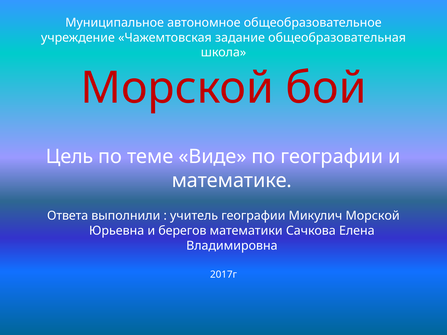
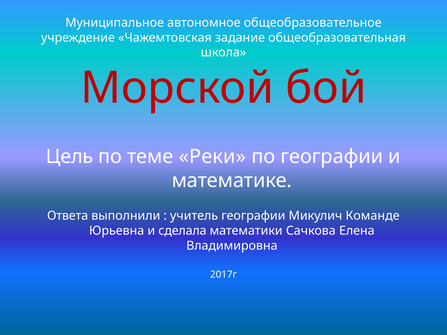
Виде: Виде -> Реки
Микулич Морской: Морской -> Команде
берегов: берегов -> сделала
